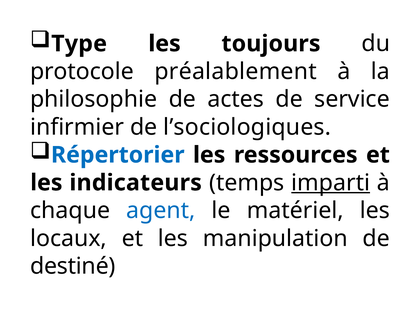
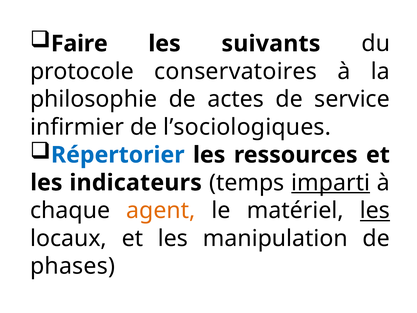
Type: Type -> Faire
toujours: toujours -> suivants
préalablement: préalablement -> conservatoires
agent colour: blue -> orange
les at (375, 210) underline: none -> present
destiné: destiné -> phases
